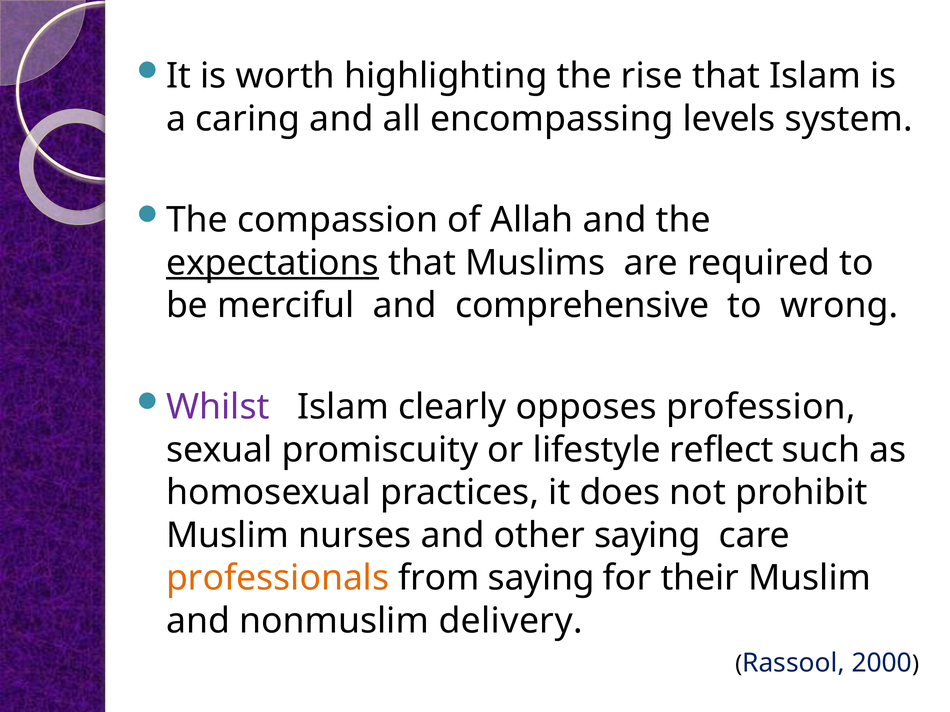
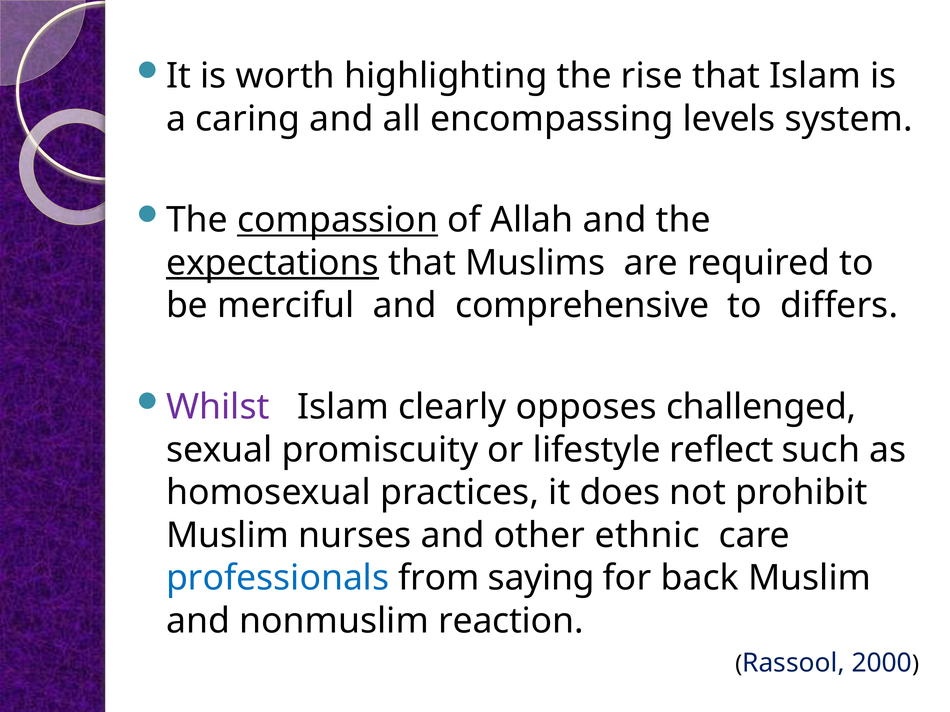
compassion underline: none -> present
wrong: wrong -> differs
profession: profession -> challenged
other saying: saying -> ethnic
professionals colour: orange -> blue
their: their -> back
delivery: delivery -> reaction
